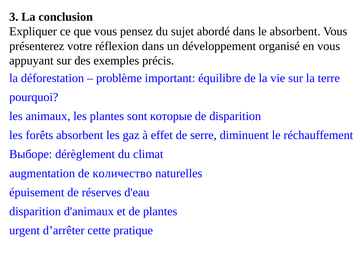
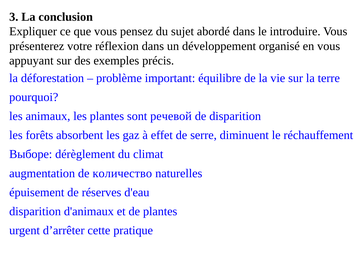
le absorbent: absorbent -> introduire
которые: которые -> речевой
